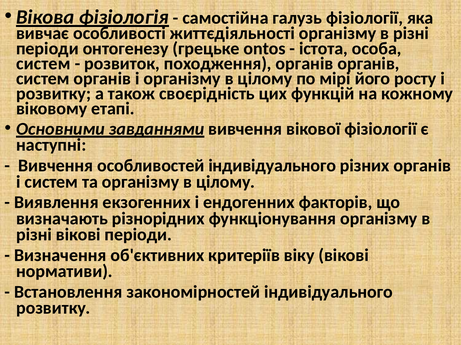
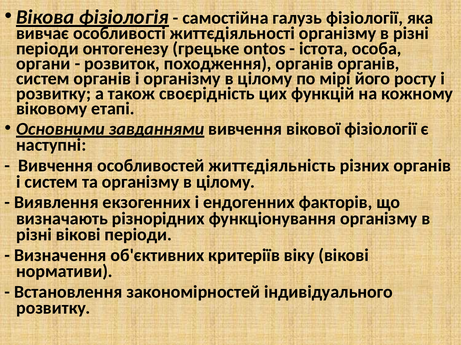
систем at (43, 64): систем -> органи
особливостей індивідуального: індивідуального -> життєдіяльність
